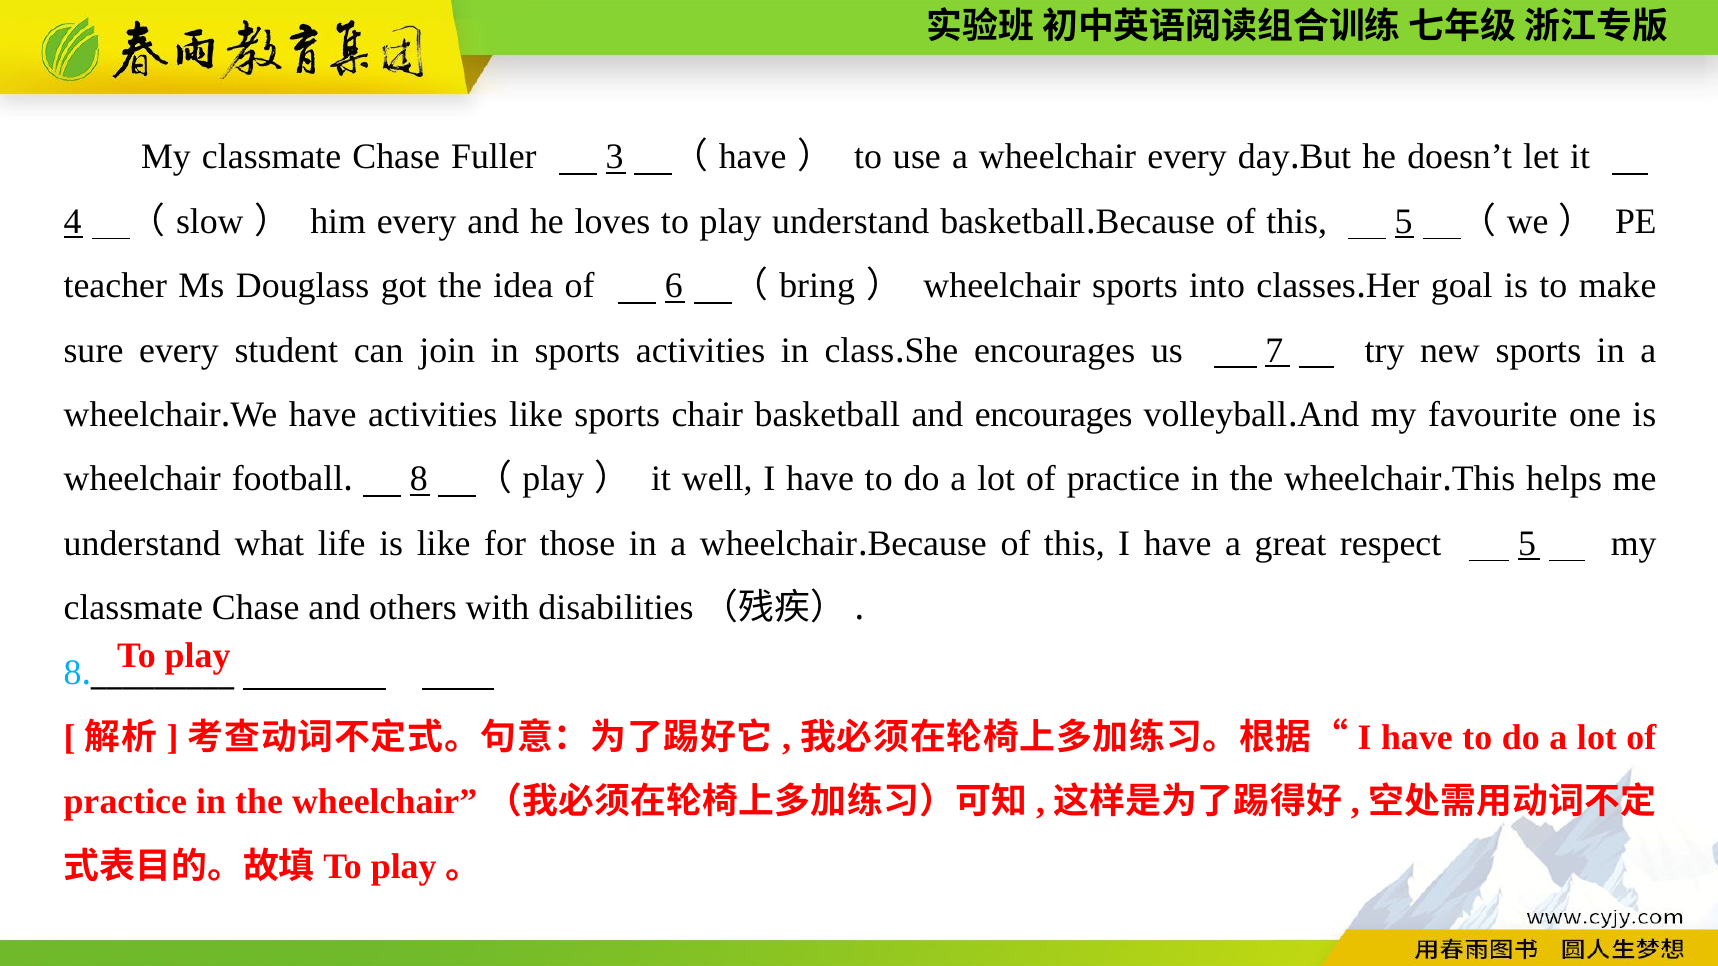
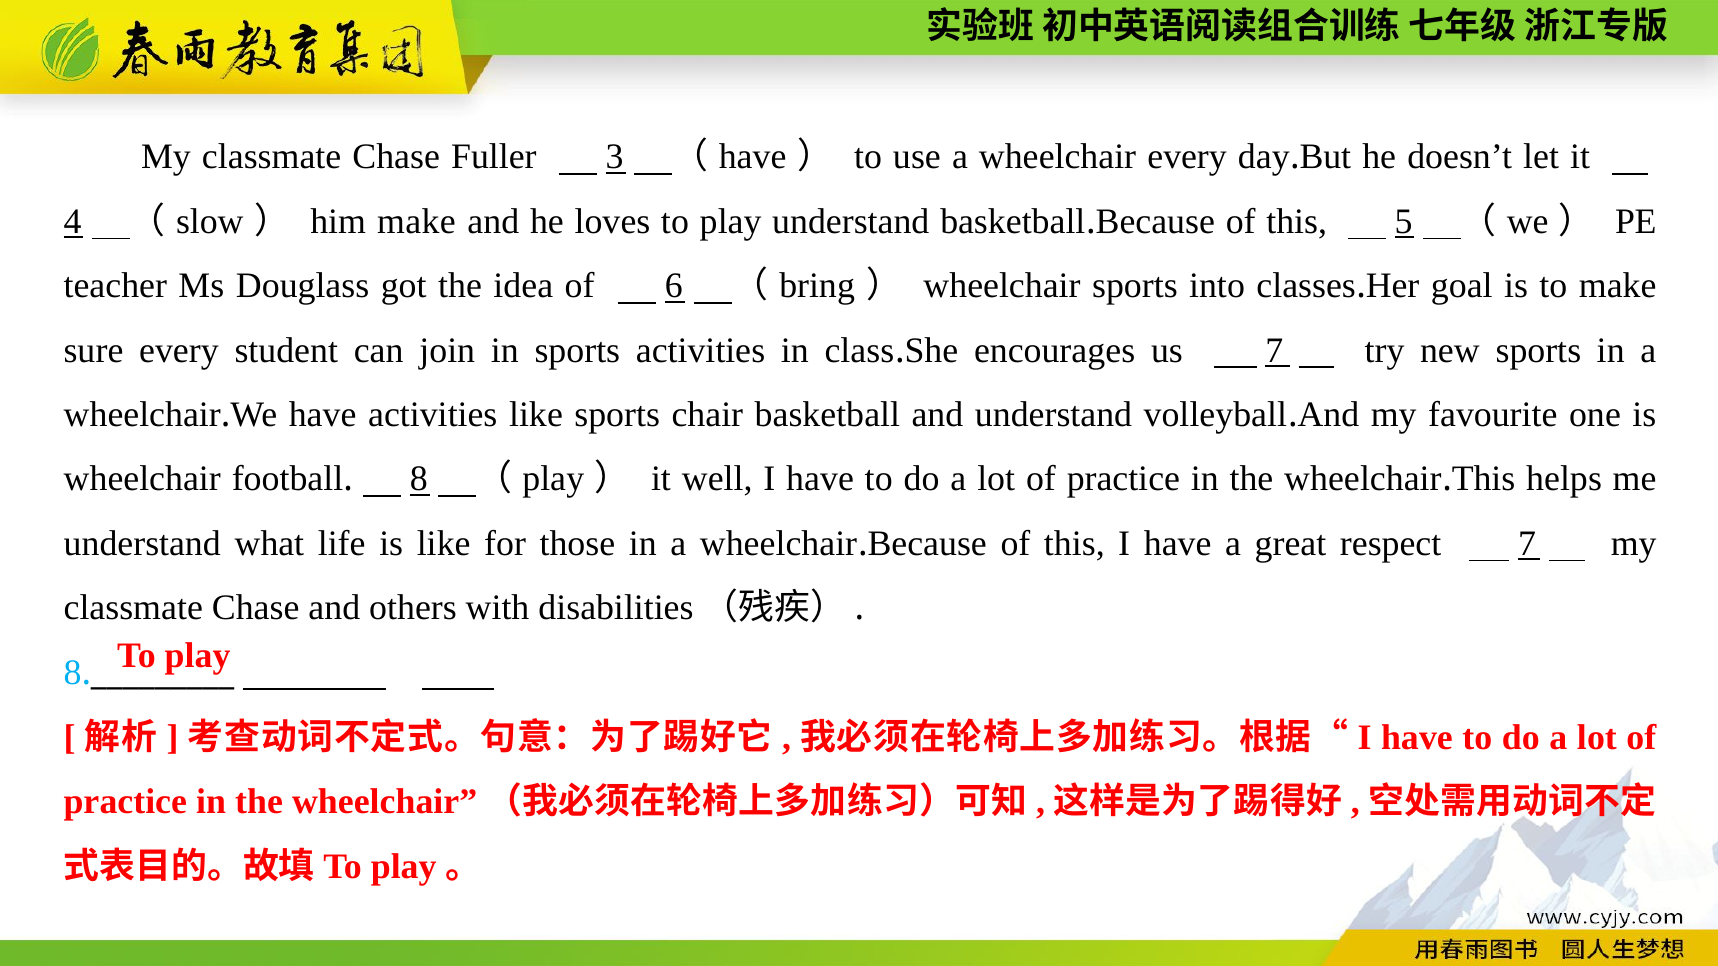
him every: every -> make
and encourages: encourages -> understand
respect 5: 5 -> 7
